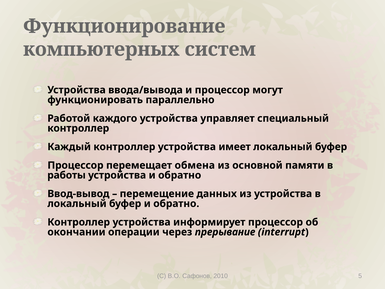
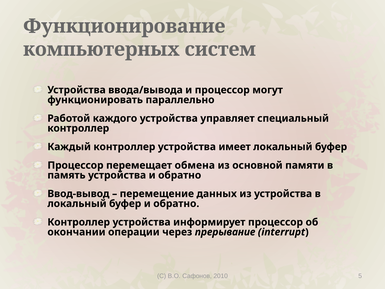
работы: работы -> память
